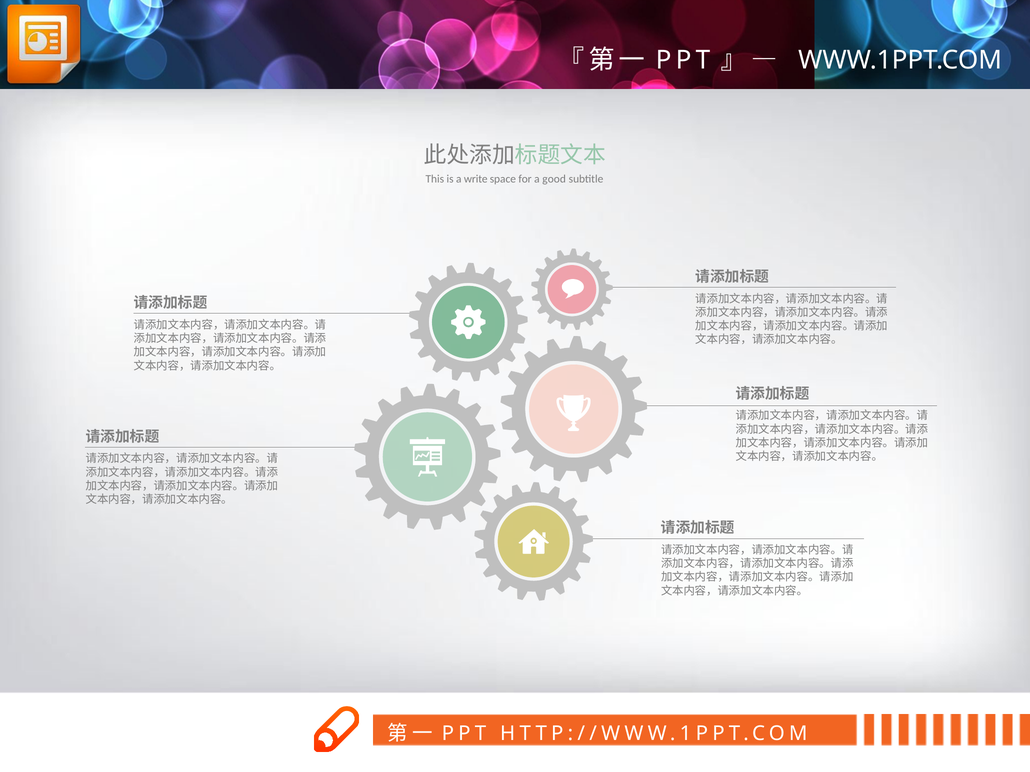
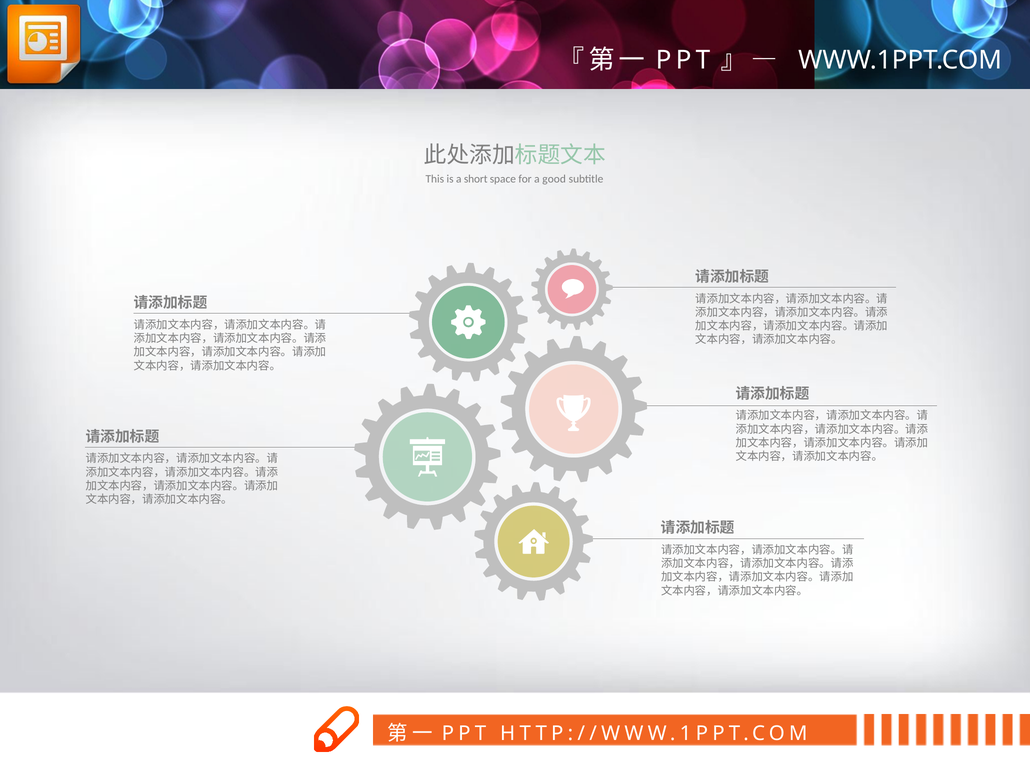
write: write -> short
